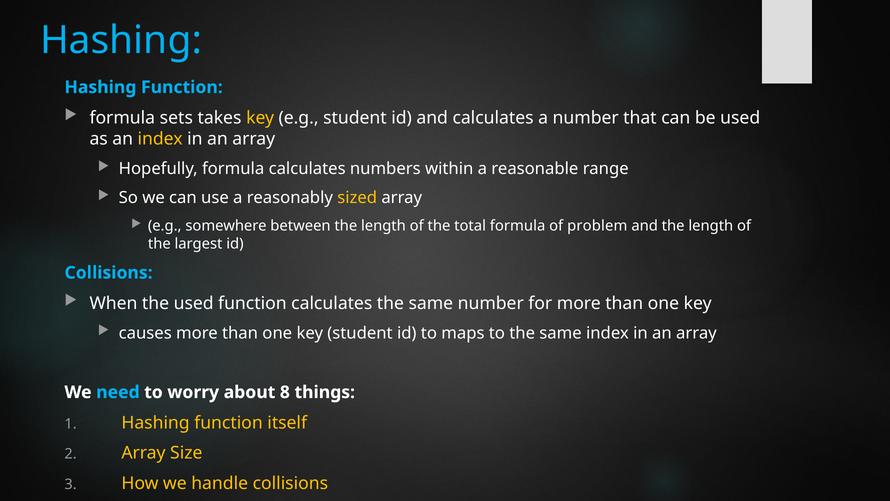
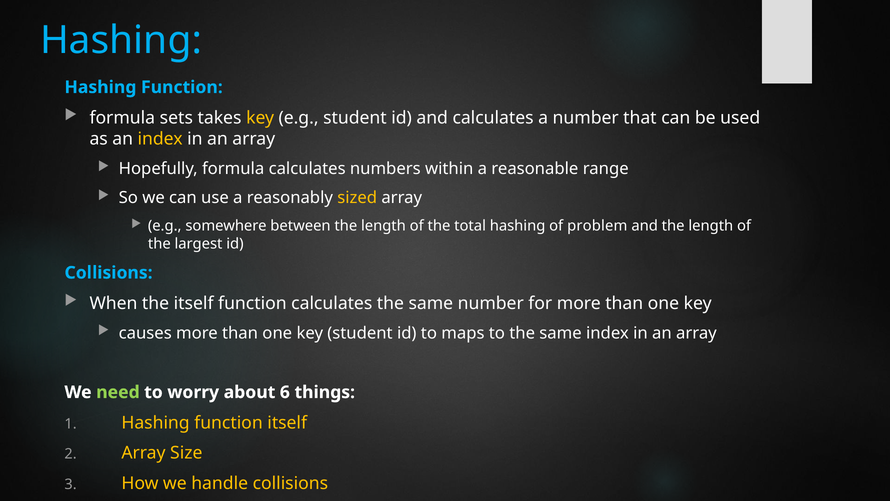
total formula: formula -> hashing
the used: used -> itself
need colour: light blue -> light green
8: 8 -> 6
